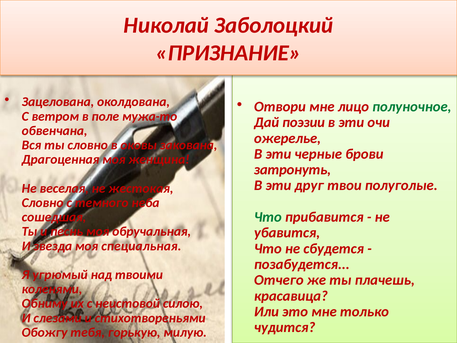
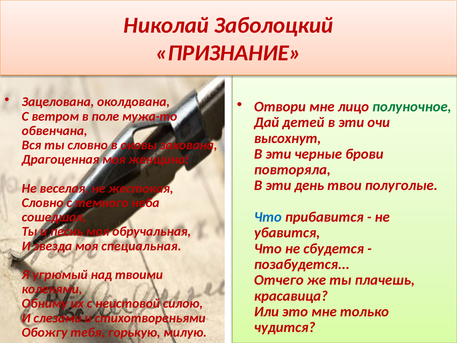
поэзии: поэзии -> детей
ожерелье: ожерелье -> высохнут
затронуть: затронуть -> повторяла
друг: друг -> день
Что at (268, 217) colour: green -> blue
